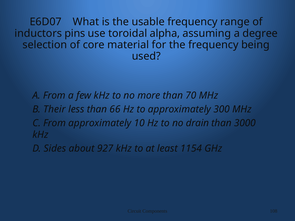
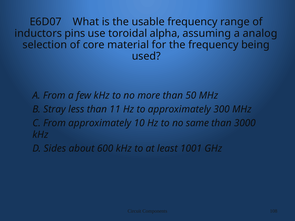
degree: degree -> analog
70: 70 -> 50
Their: Their -> Stray
66: 66 -> 11
drain: drain -> same
927: 927 -> 600
1154: 1154 -> 1001
